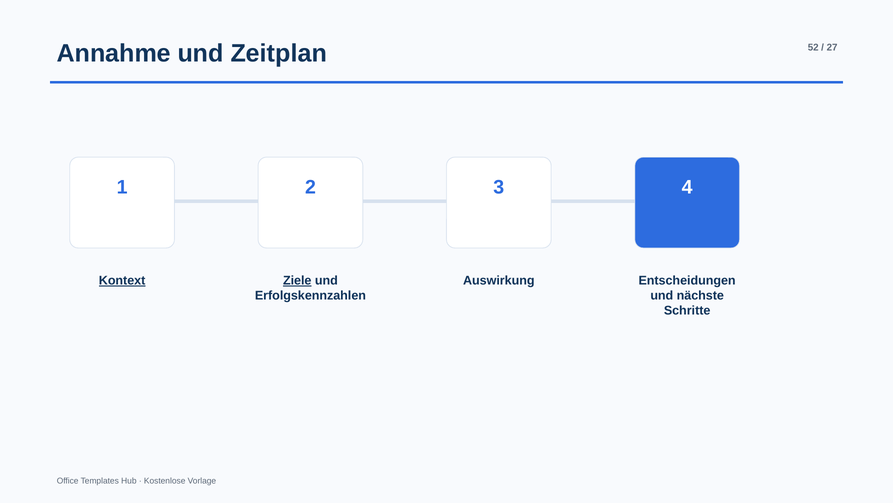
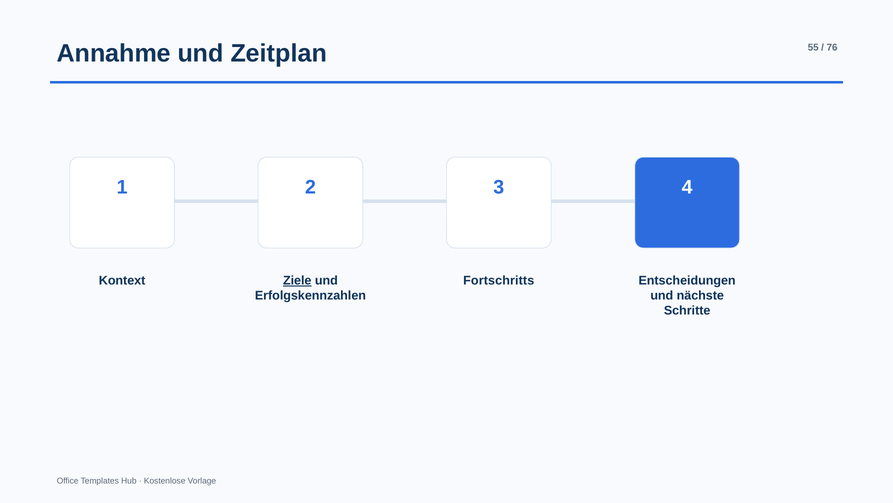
52: 52 -> 55
27: 27 -> 76
Kontext underline: present -> none
Auswirkung: Auswirkung -> Fortschritts
